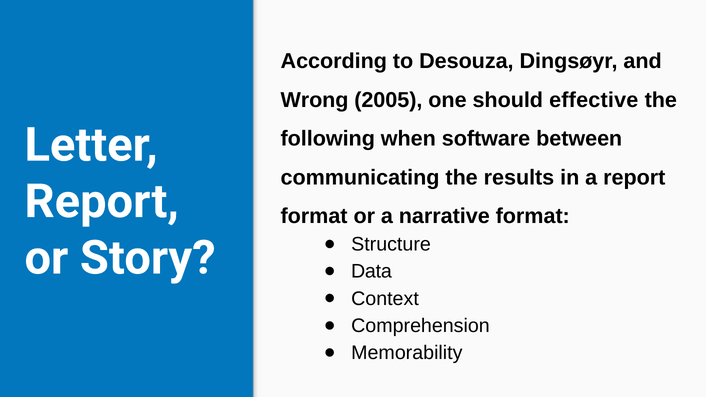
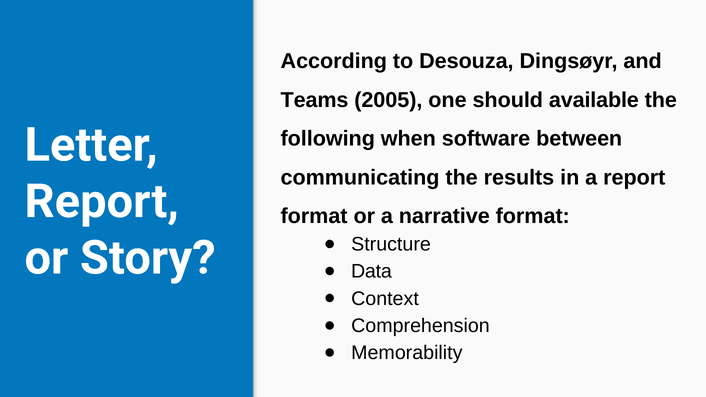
Wrong: Wrong -> Teams
effective: effective -> available
